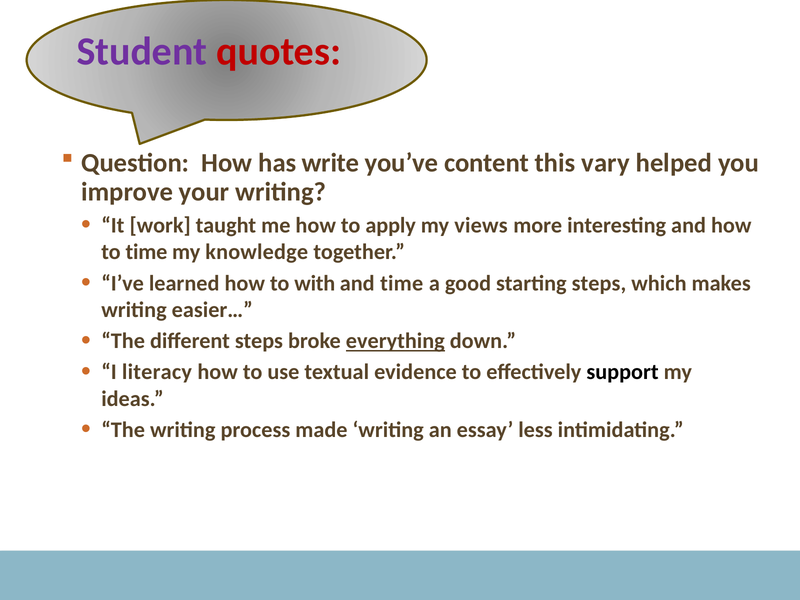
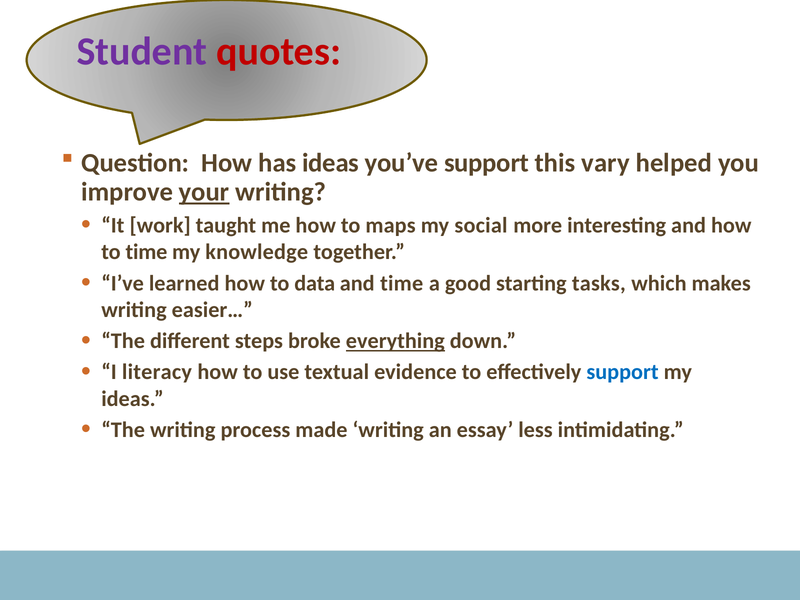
has write: write -> ideas
you’ve content: content -> support
your underline: none -> present
apply: apply -> maps
views: views -> social
with: with -> data
starting steps: steps -> tasks
support at (623, 372) colour: black -> blue
